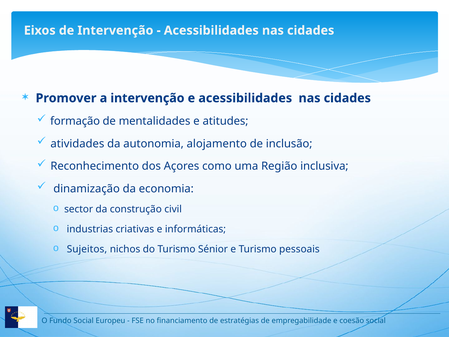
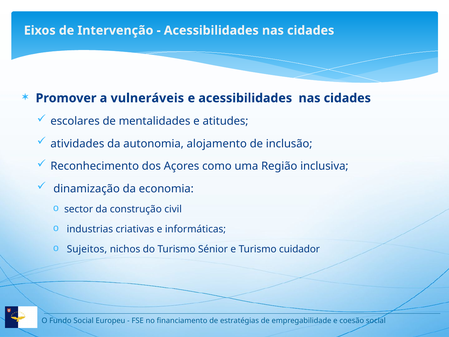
a intervenção: intervenção -> vulneráveis
formação: formação -> escolares
pessoais: pessoais -> cuidador
